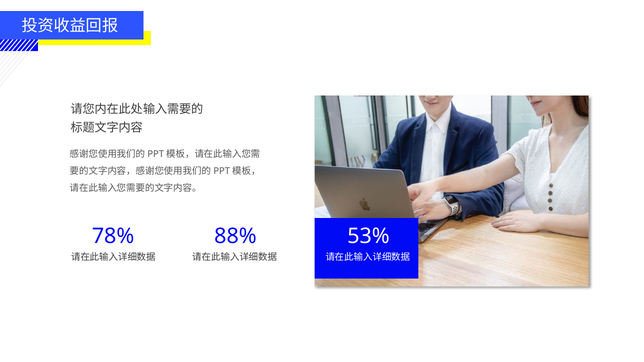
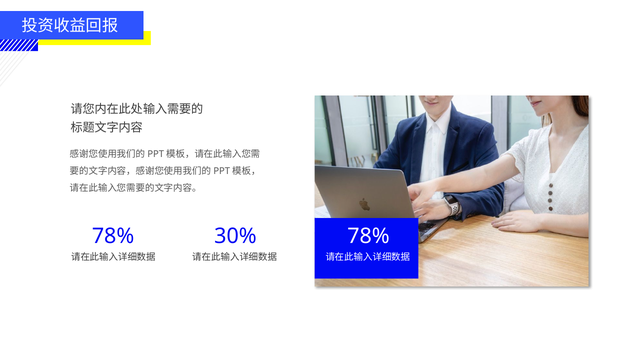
88%: 88% -> 30%
53% at (368, 236): 53% -> 78%
